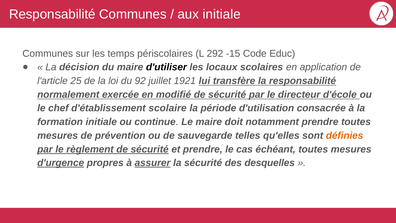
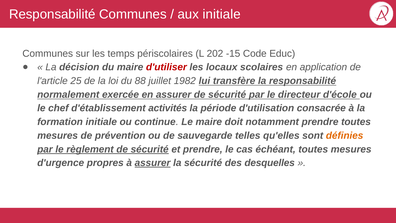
292: 292 -> 202
d'utiliser colour: black -> red
92: 92 -> 88
1921: 1921 -> 1982
en modifié: modifié -> assurer
scolaire: scolaire -> activités
d'urgence underline: present -> none
